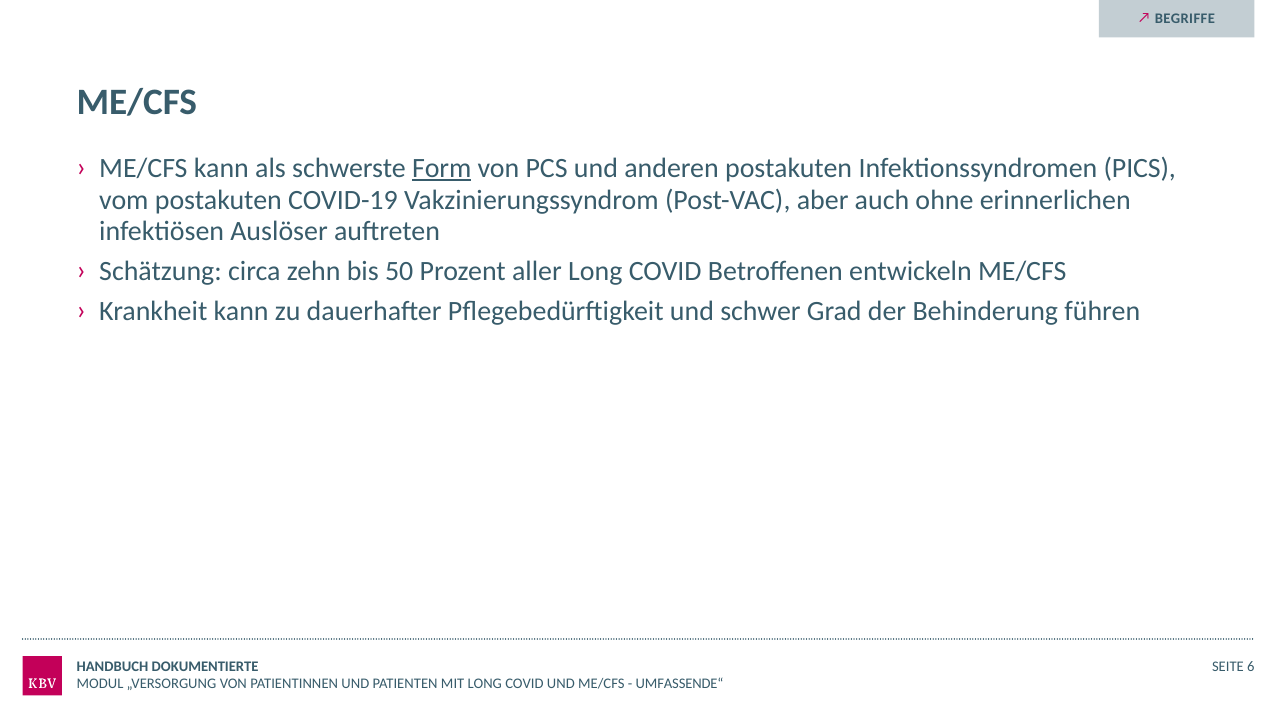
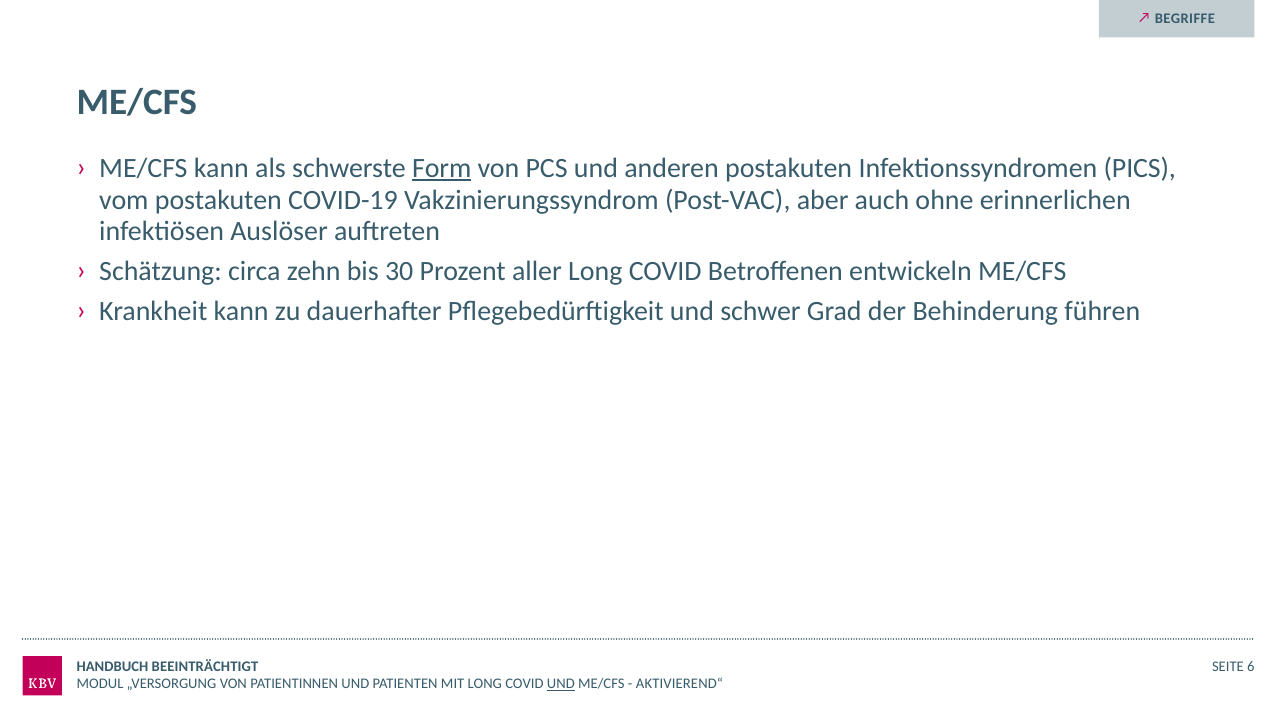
50: 50 -> 30
DOKUMENTIERTE: DOKUMENTIERTE -> BEEINTRÄCHTIGT
UND at (561, 684) underline: none -> present
UMFASSENDE“: UMFASSENDE“ -> AKTIVIEREND“
